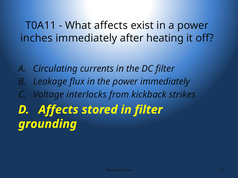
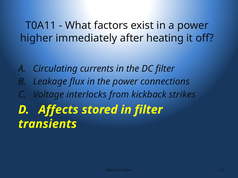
What affects: affects -> factors
inches: inches -> higher
power immediately: immediately -> connections
grounding: grounding -> transients
